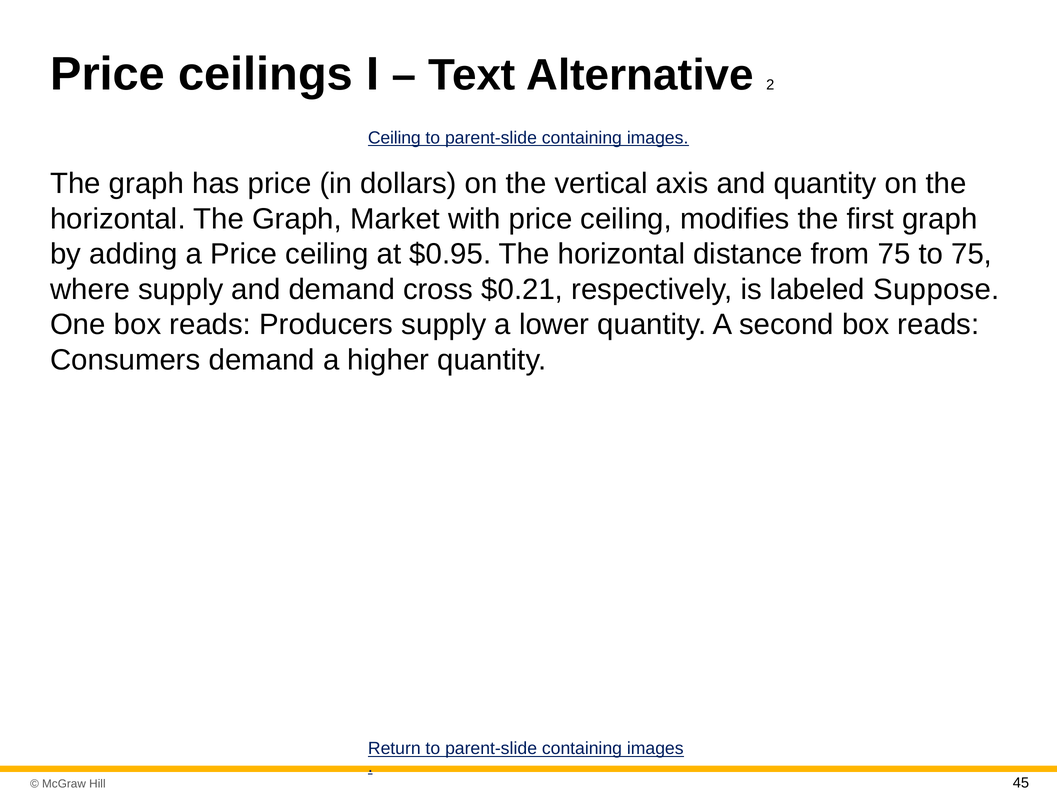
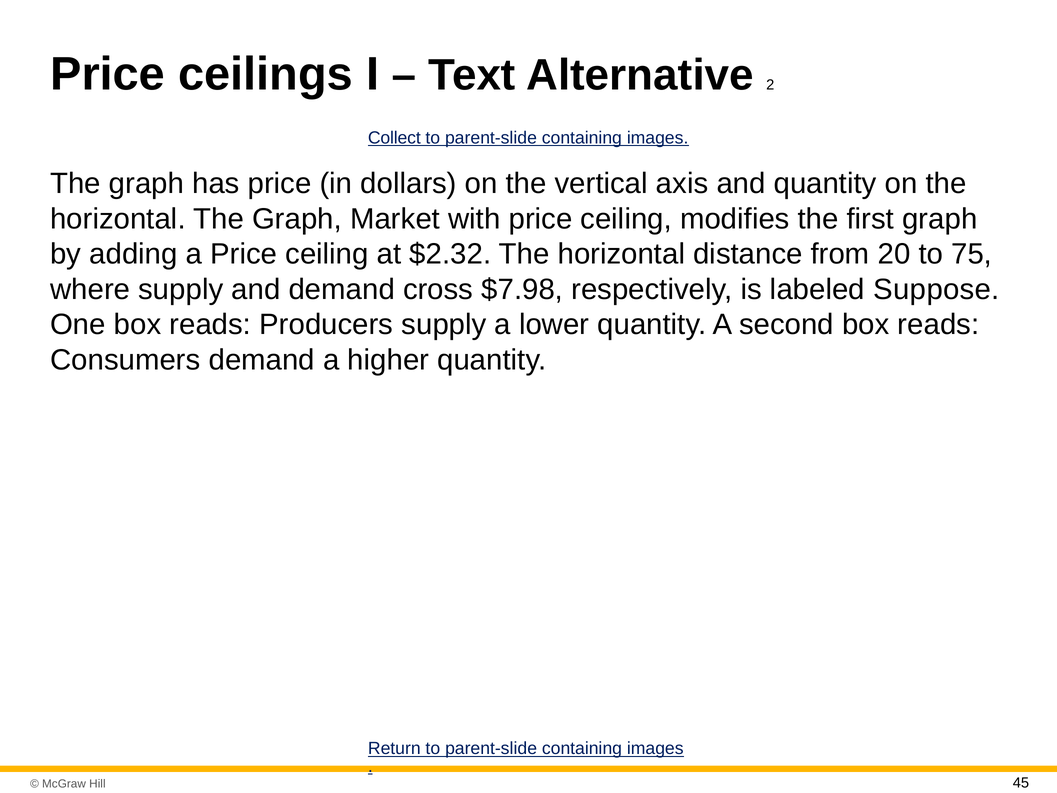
Ceiling at (394, 138): Ceiling -> Collect
$0.95: $0.95 -> $2.32
from 75: 75 -> 20
$0.21: $0.21 -> $7.98
